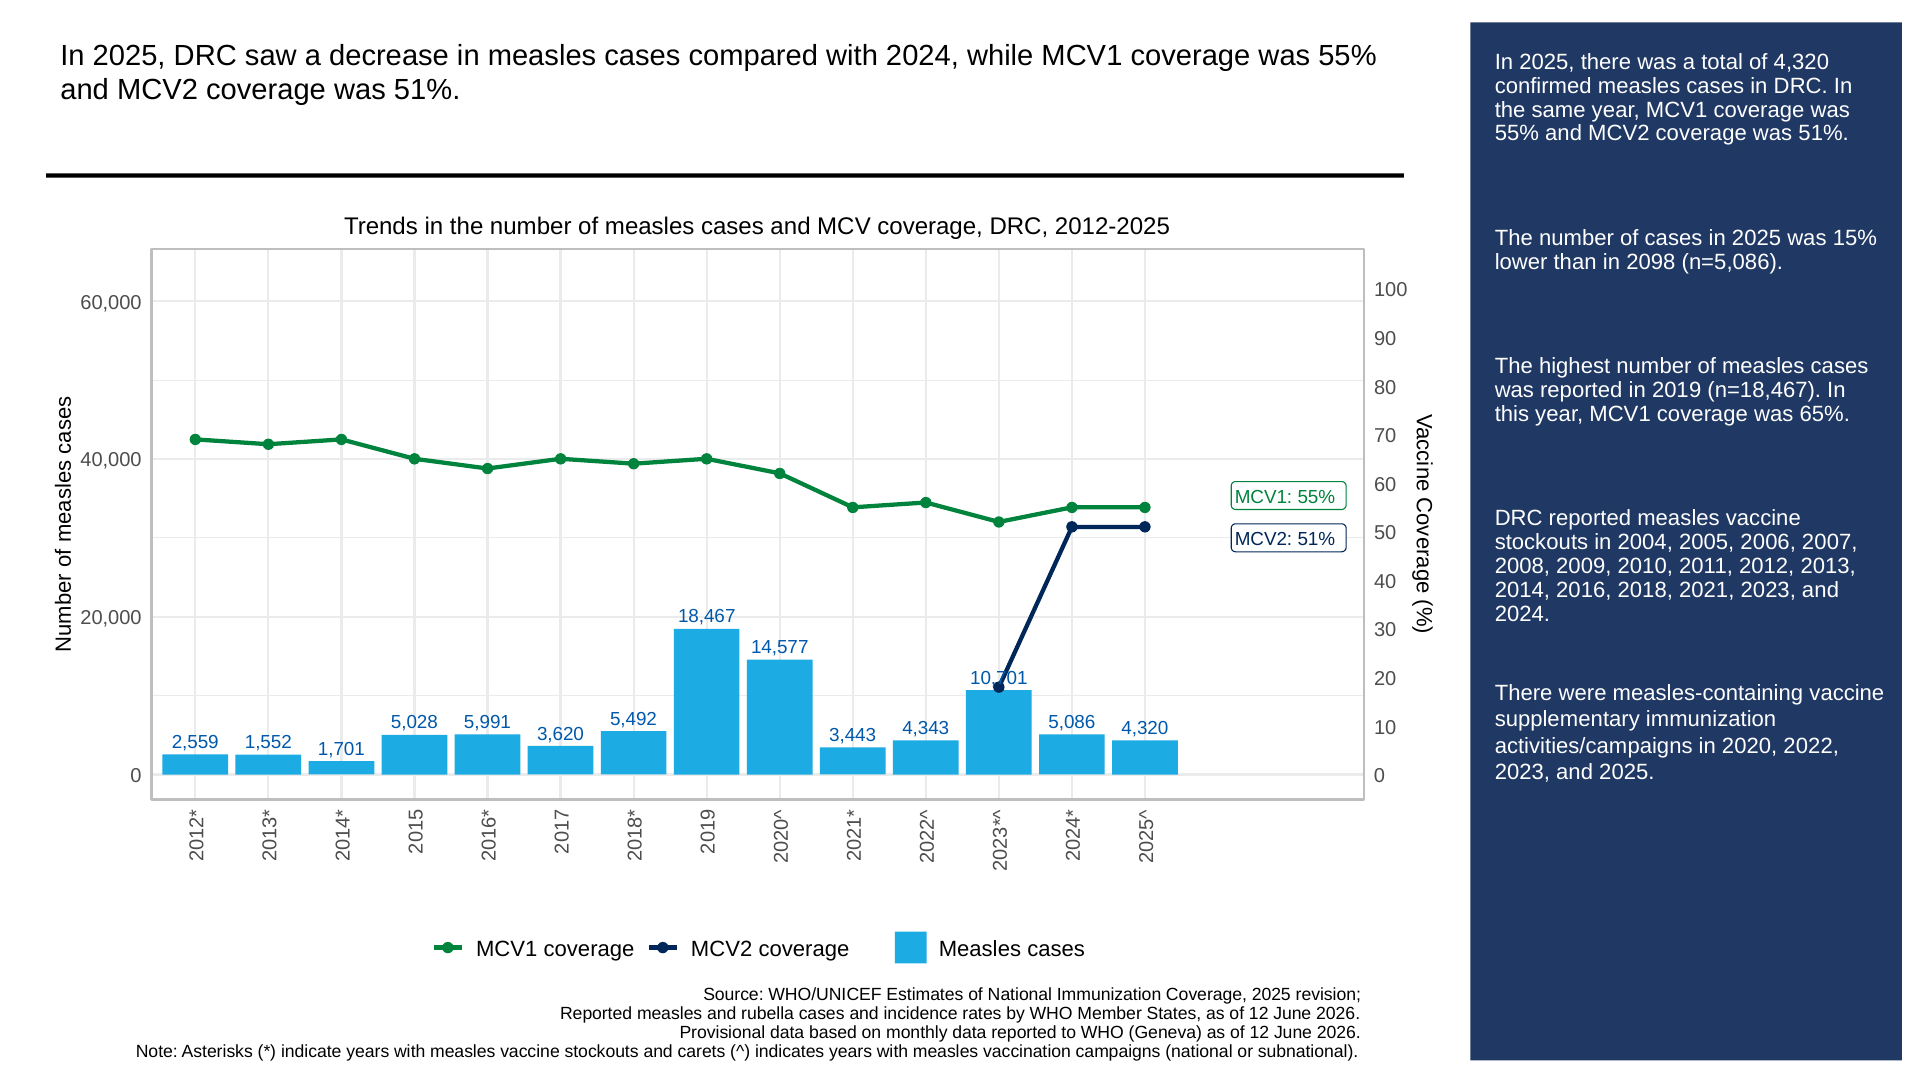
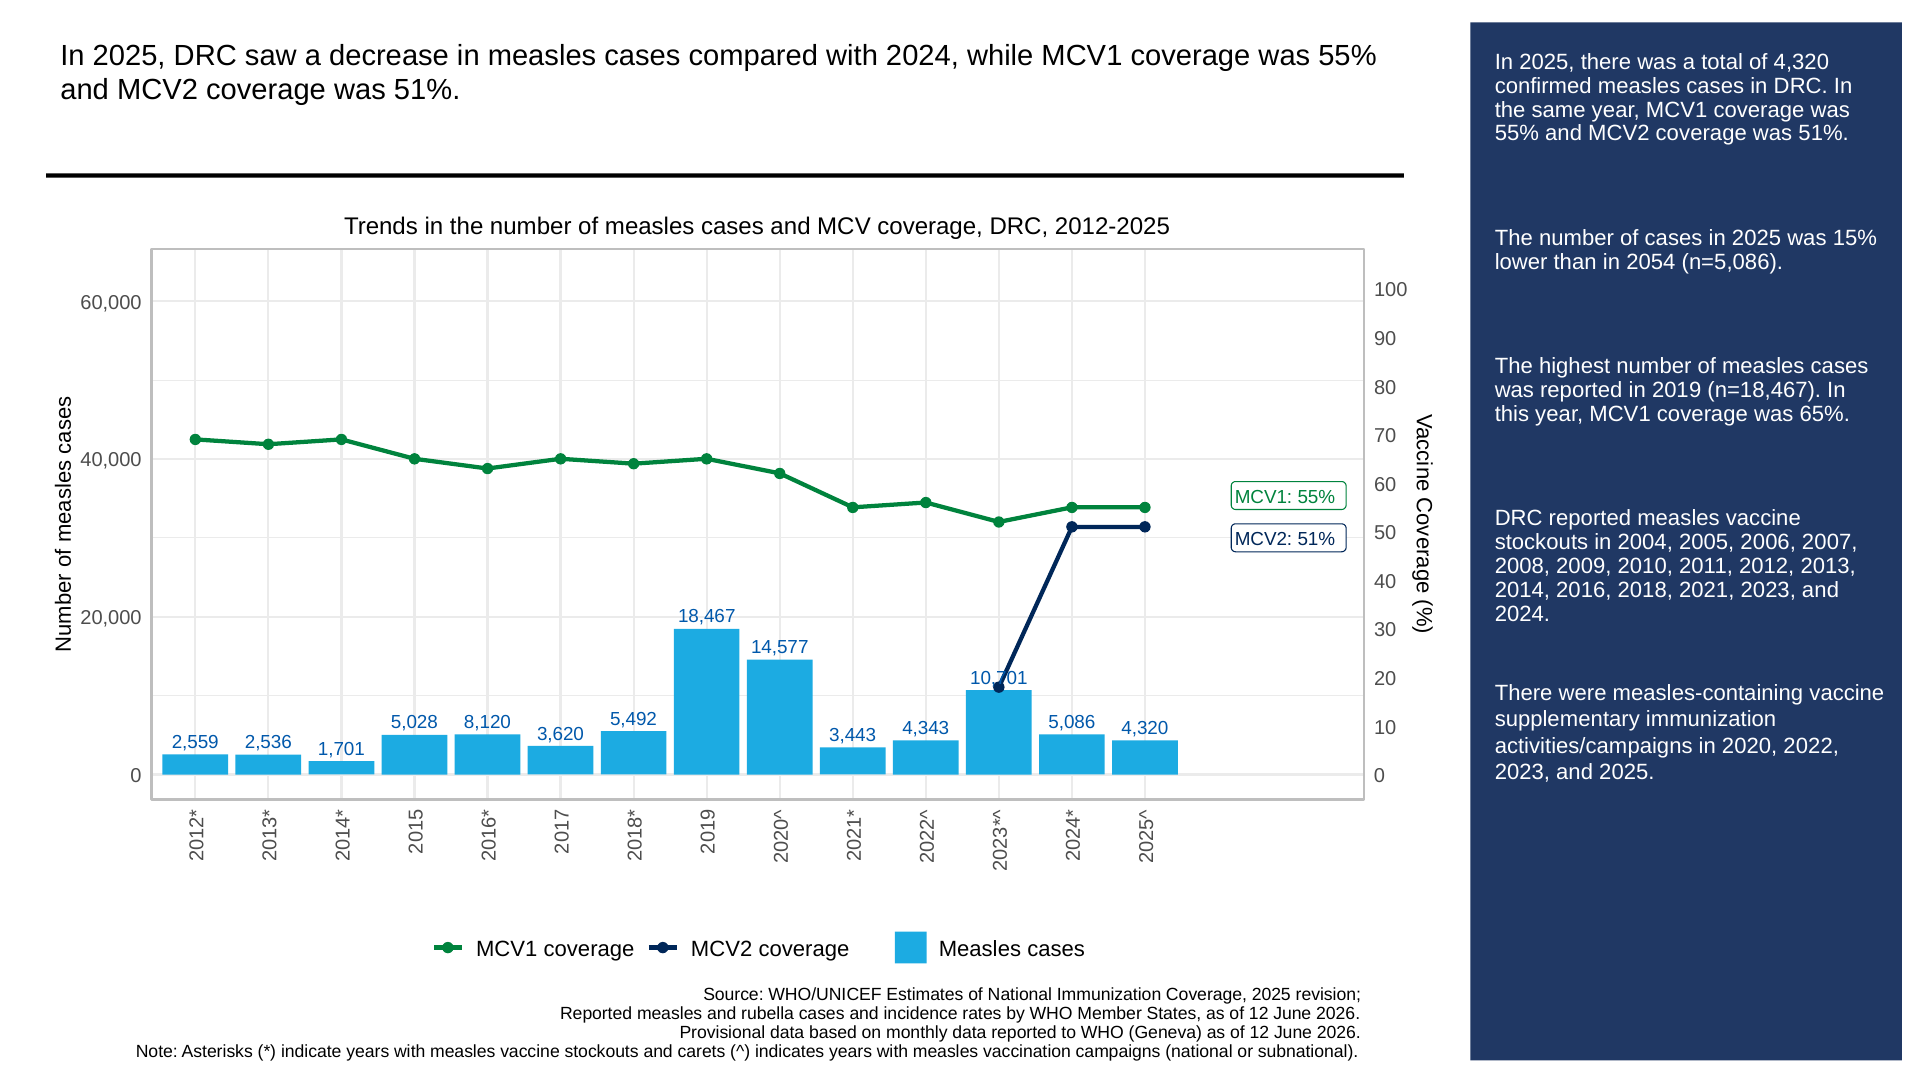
2098: 2098 -> 2054
5,991: 5,991 -> 8,120
1,552: 1,552 -> 2,536
